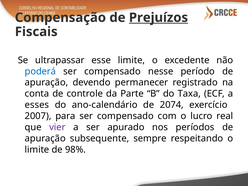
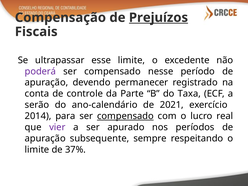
poderá colour: blue -> purple
esses: esses -> serão
2074: 2074 -> 2021
2007: 2007 -> 2014
compensado at (125, 116) underline: none -> present
98%: 98% -> 37%
